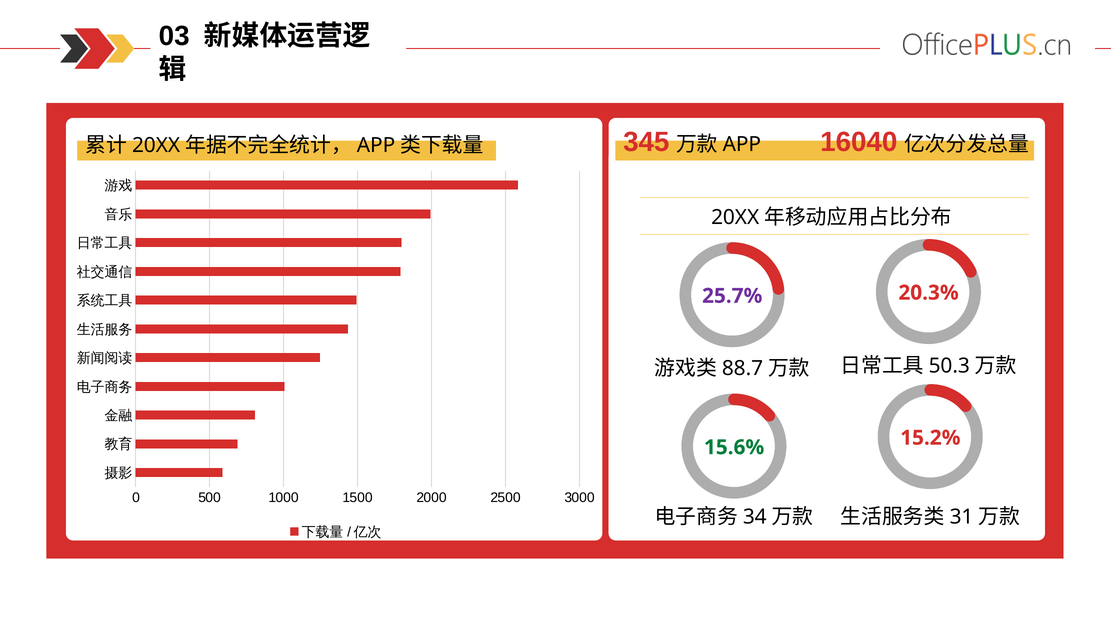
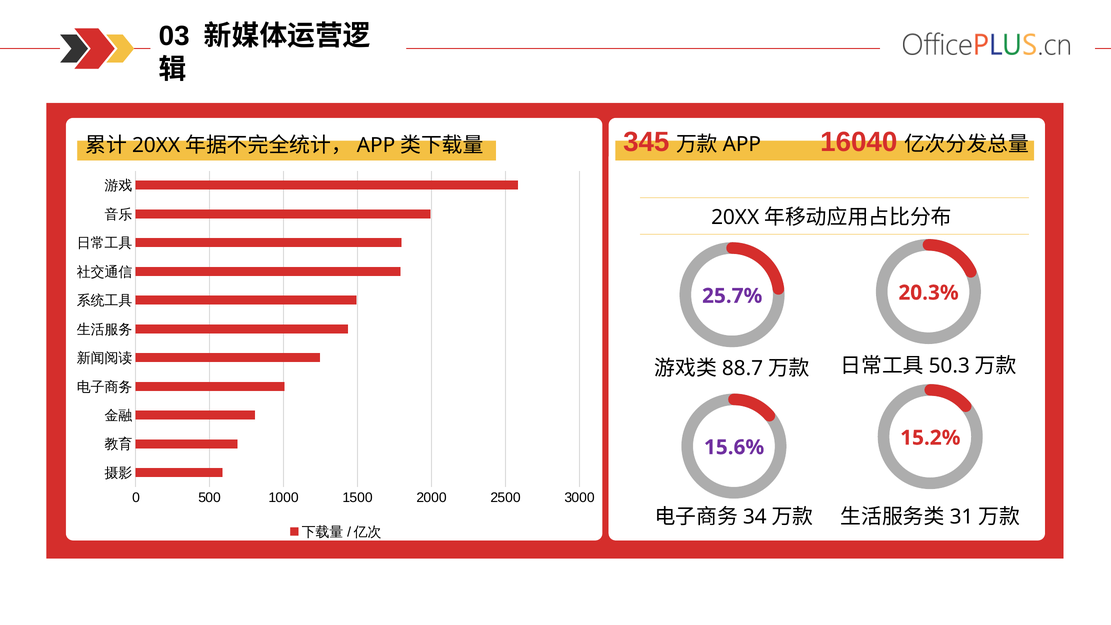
15.6% colour: green -> purple
